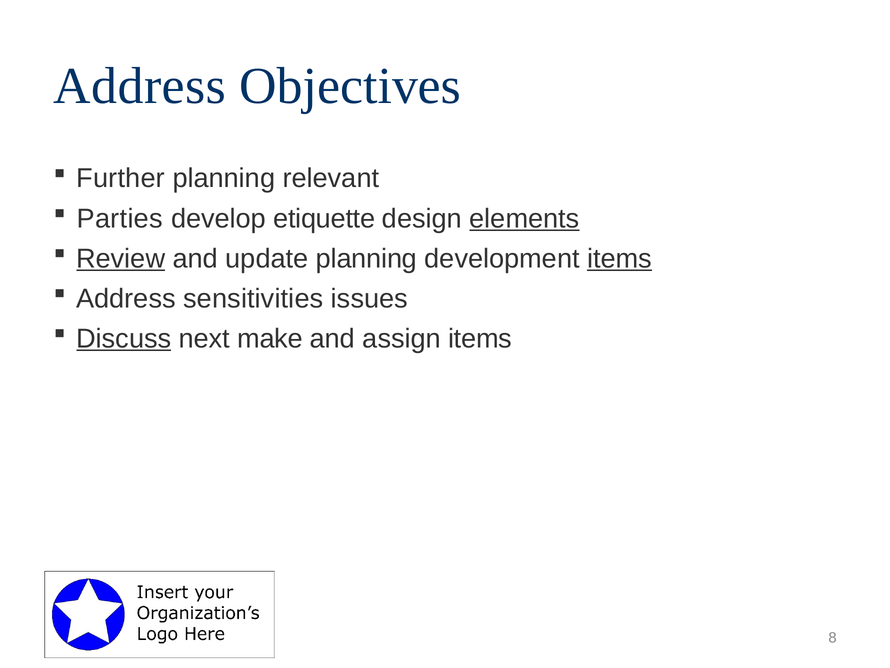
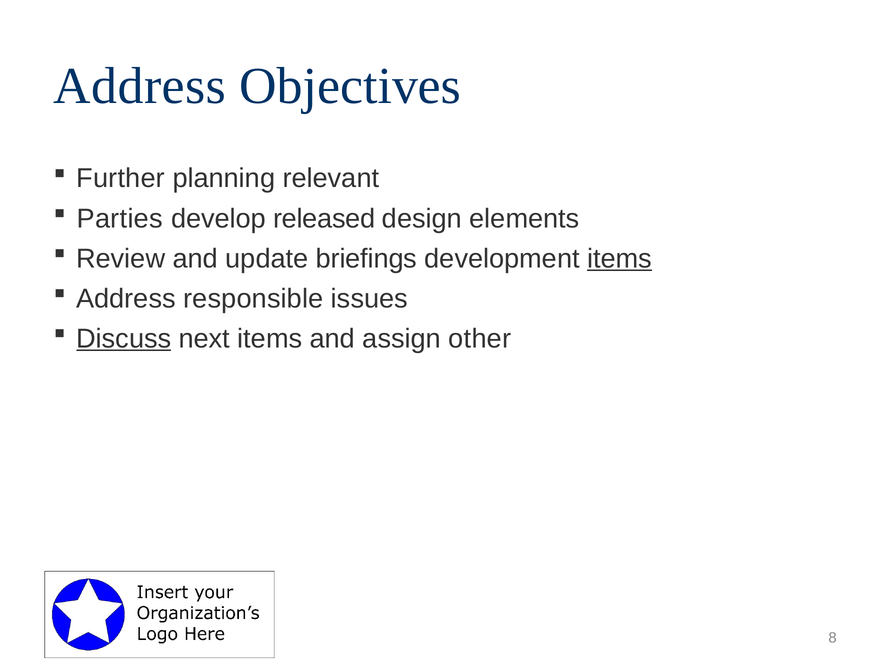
etiquette: etiquette -> released
elements underline: present -> none
Review underline: present -> none
update planning: planning -> briefings
sensitivities: sensitivities -> responsible
next make: make -> items
assign items: items -> other
